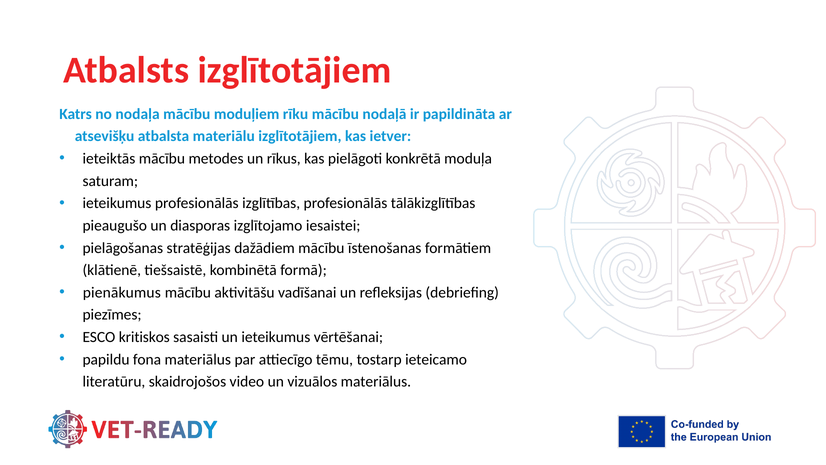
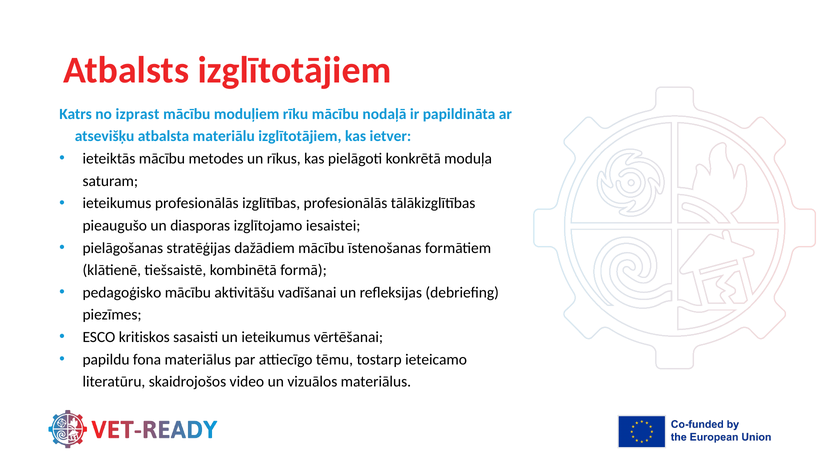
nodaļa: nodaļa -> izprast
pienākumus: pienākumus -> pedagoģisko
